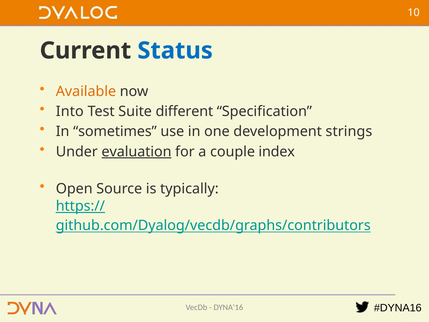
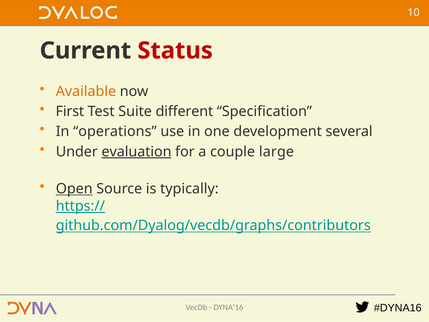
Status colour: blue -> red
Into: Into -> First
sometimes: sometimes -> operations
strings: strings -> several
index: index -> large
Open underline: none -> present
